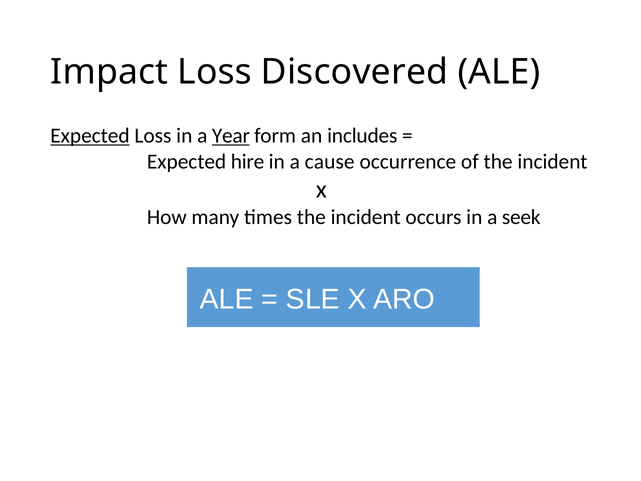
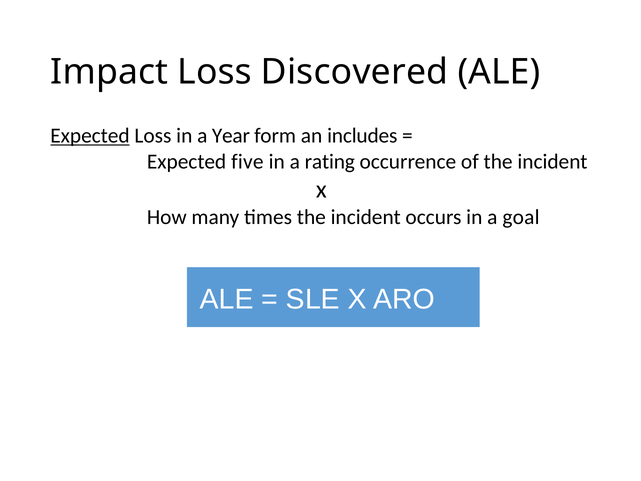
Year underline: present -> none
hire: hire -> five
cause: cause -> rating
seek: seek -> goal
